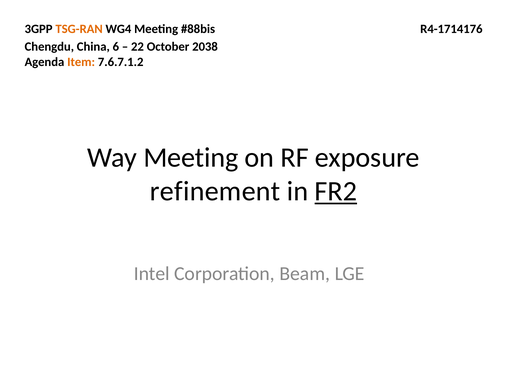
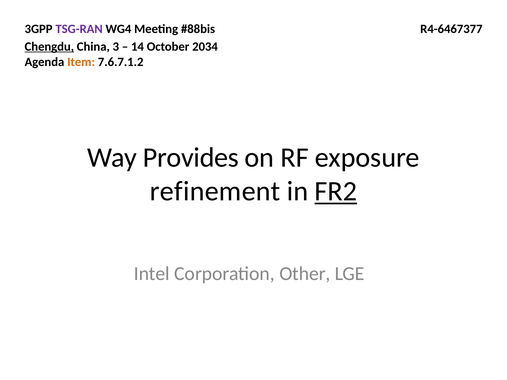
TSG-RAN colour: orange -> purple
R4-1714176: R4-1714176 -> R4-6467377
Chengdu underline: none -> present
6: 6 -> 3
22: 22 -> 14
2038: 2038 -> 2034
Way Meeting: Meeting -> Provides
Beam: Beam -> Other
